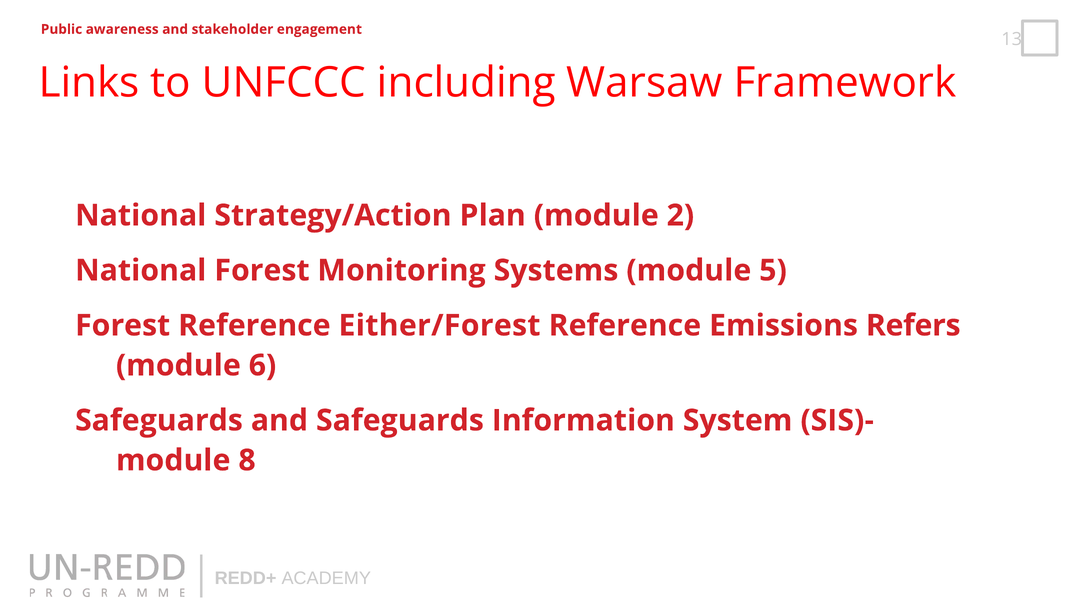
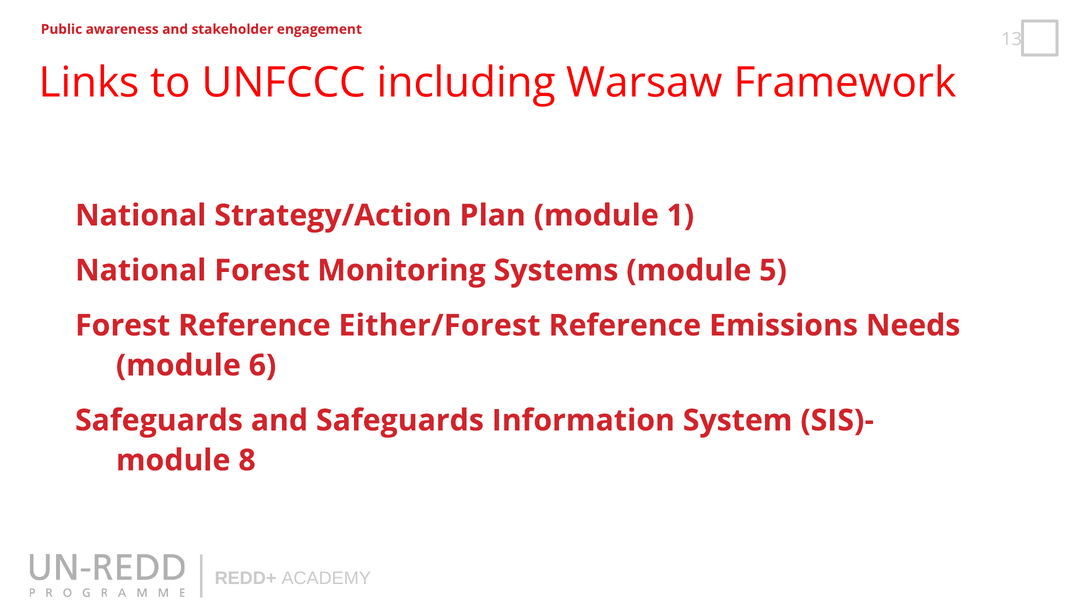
2: 2 -> 1
Refers: Refers -> Needs
